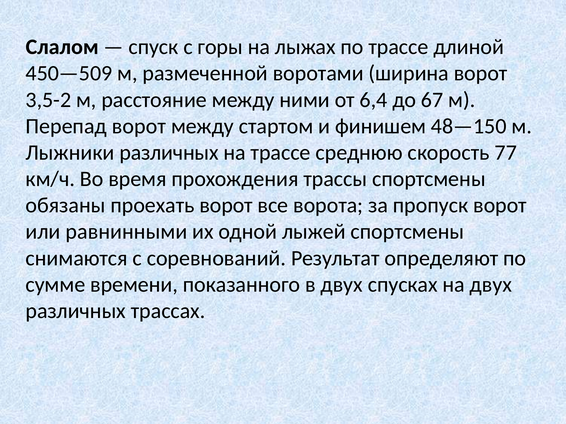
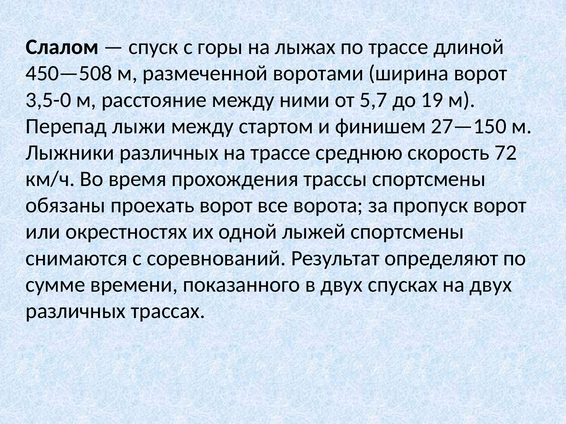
450—509: 450—509 -> 450—508
3,5-2: 3,5-2 -> 3,5-0
6,4: 6,4 -> 5,7
67: 67 -> 19
Перепад ворот: ворот -> лыжи
48—150: 48—150 -> 27—150
77: 77 -> 72
равнинными: равнинными -> окрестностях
